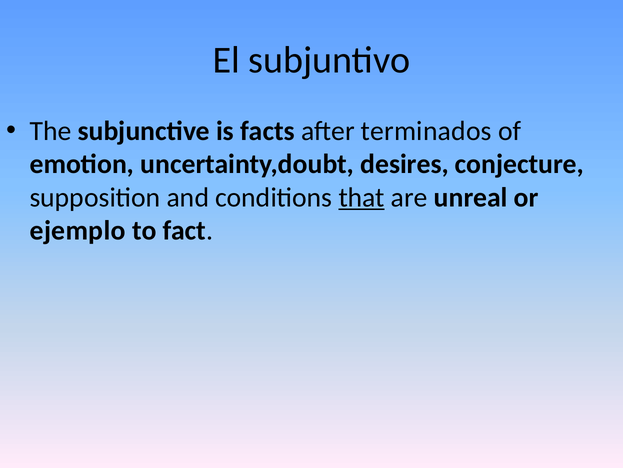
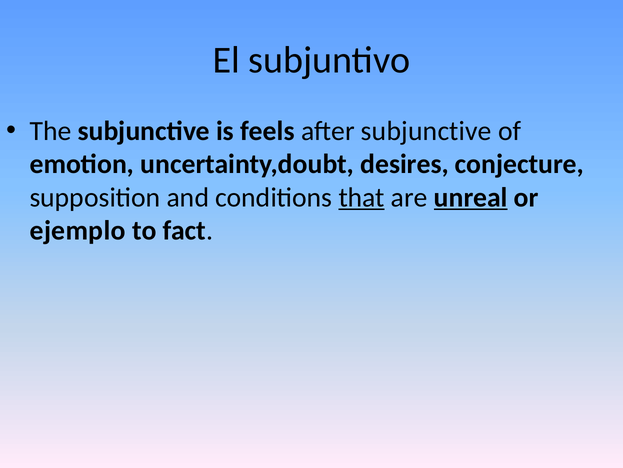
facts: facts -> feels
after terminados: terminados -> subjunctive
unreal underline: none -> present
